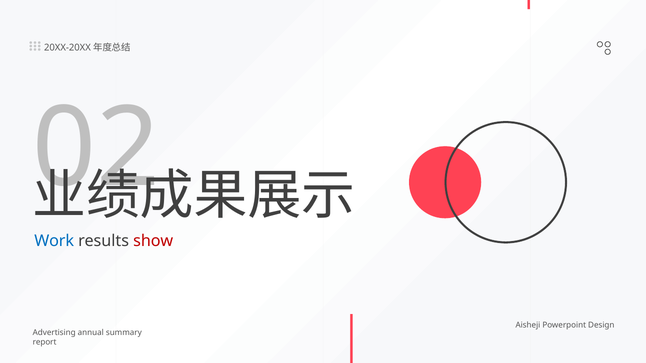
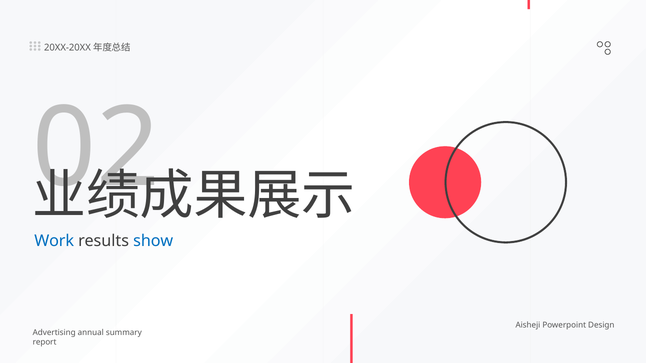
show colour: red -> blue
